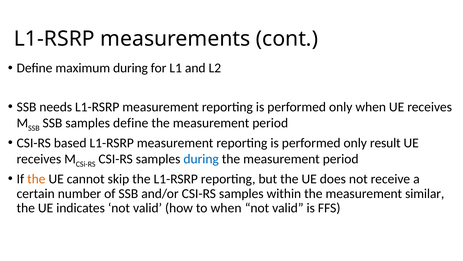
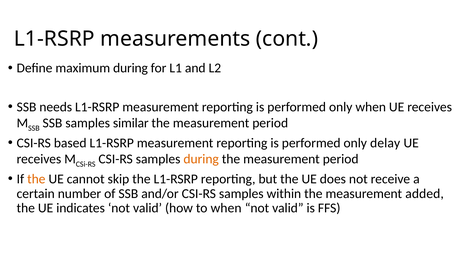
samples define: define -> similar
result: result -> delay
during at (201, 159) colour: blue -> orange
similar: similar -> added
